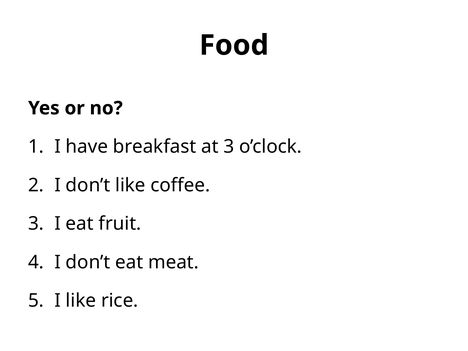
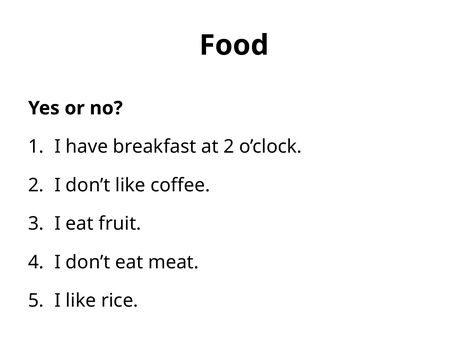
at 3: 3 -> 2
